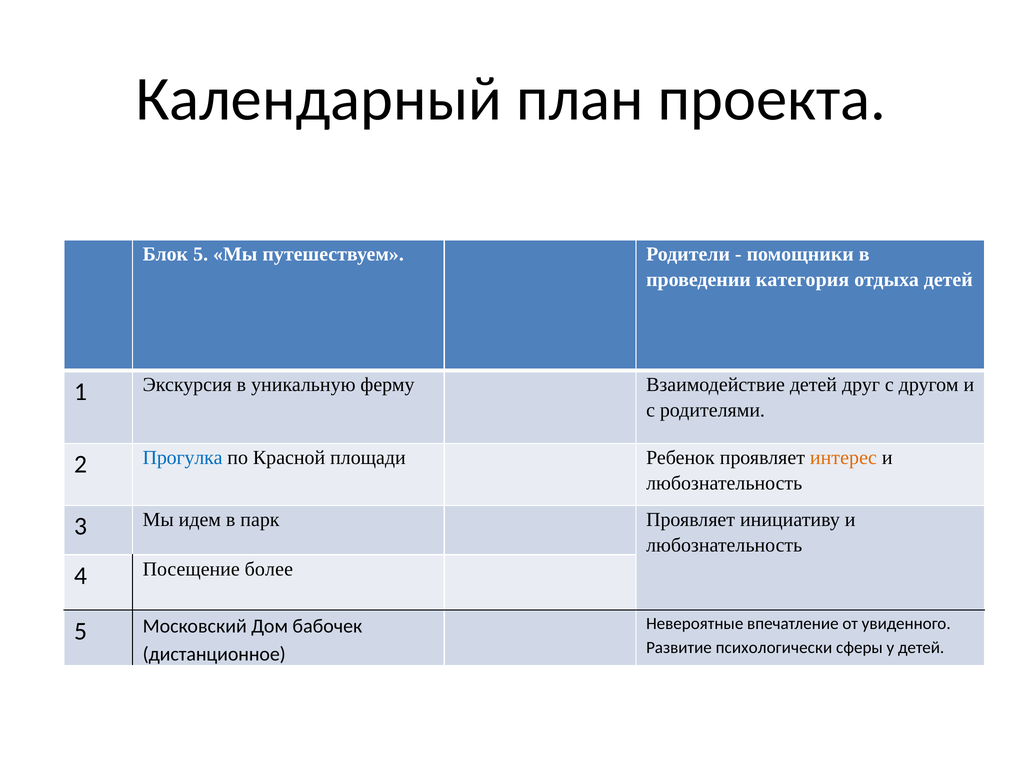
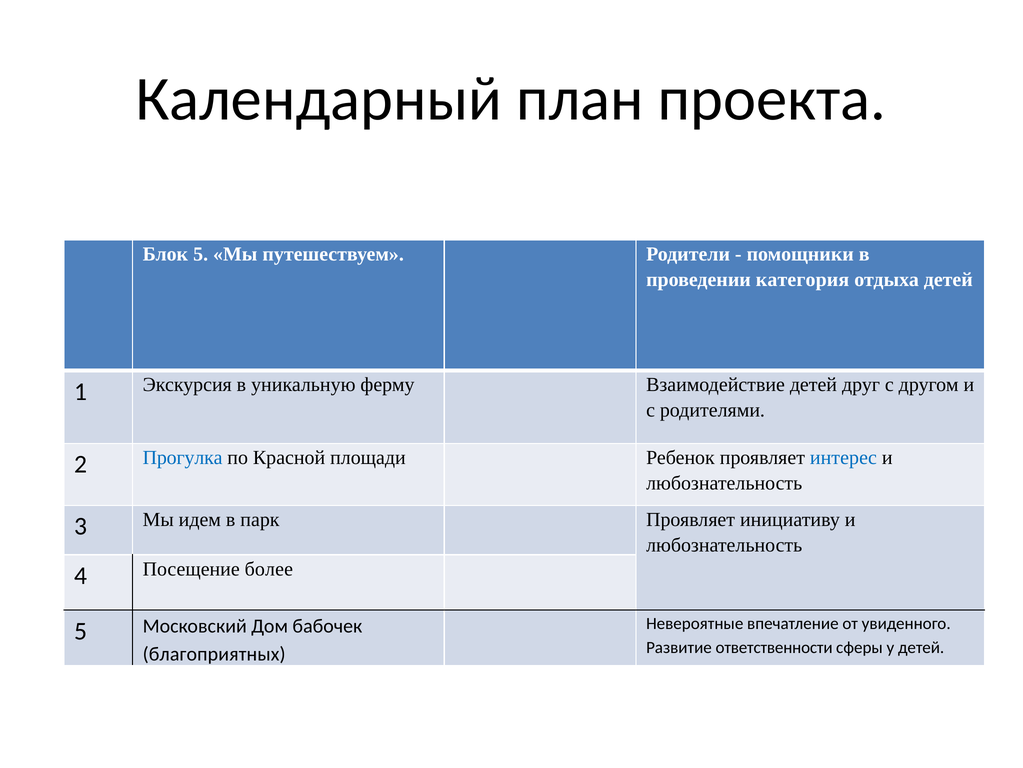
интерес colour: orange -> blue
психологически: психологически -> ответственности
дистанционное: дистанционное -> благоприятных
